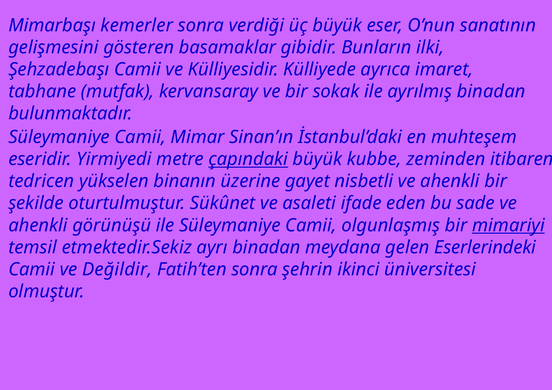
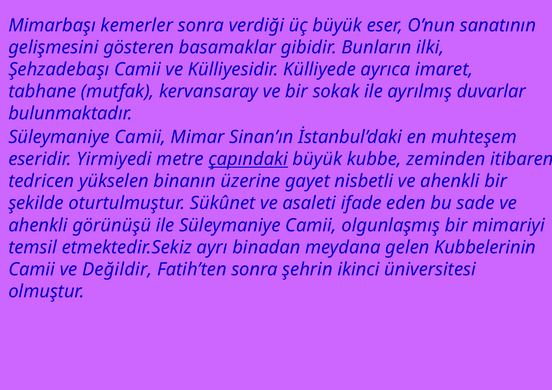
ayrılmış binadan: binadan -> duvarlar
mimariyi underline: present -> none
Eserlerindeki: Eserlerindeki -> Kubbelerinin
